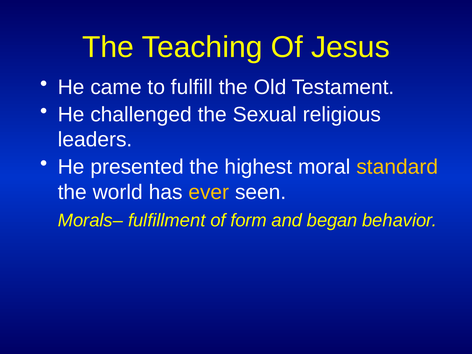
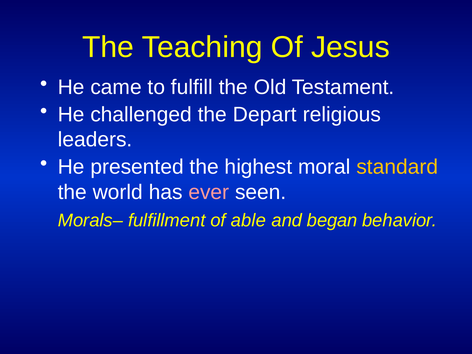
Sexual: Sexual -> Depart
ever colour: yellow -> pink
form: form -> able
